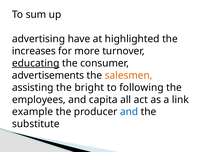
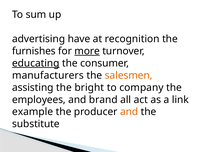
highlighted: highlighted -> recognition
increases: increases -> furnishes
more underline: none -> present
advertisements: advertisements -> manufacturers
following: following -> company
capita: capita -> brand
and at (129, 111) colour: blue -> orange
